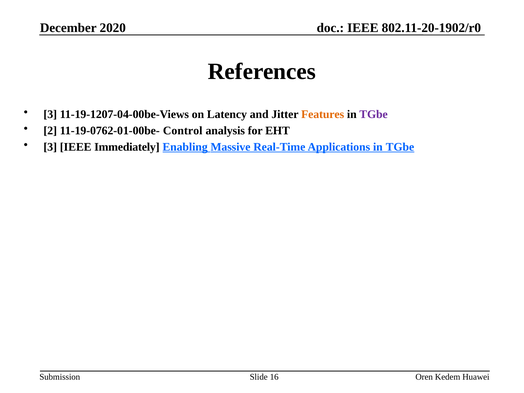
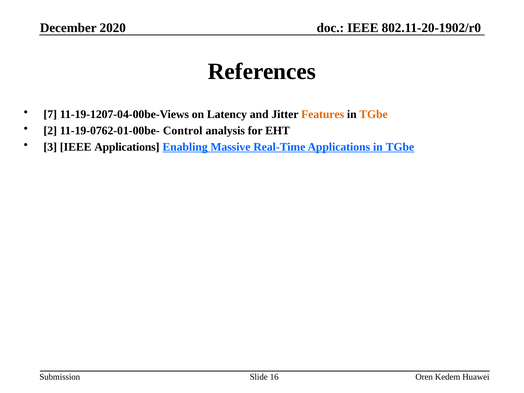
3 at (50, 114): 3 -> 7
TGbe at (374, 114) colour: purple -> orange
IEEE Immediately: Immediately -> Applications
